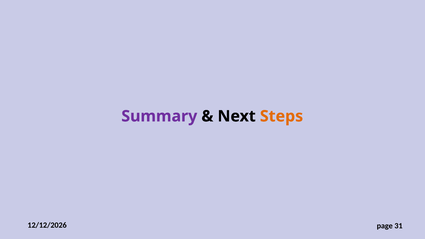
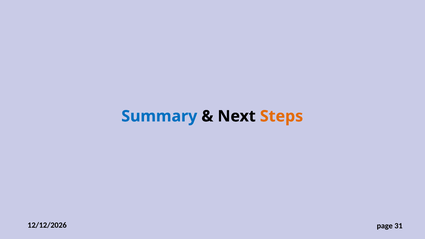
Summary colour: purple -> blue
